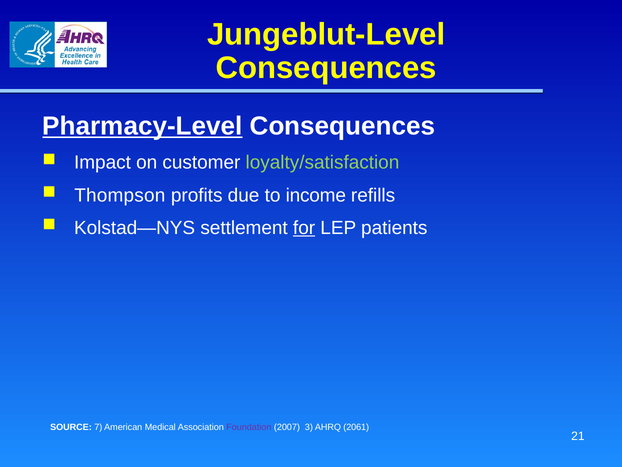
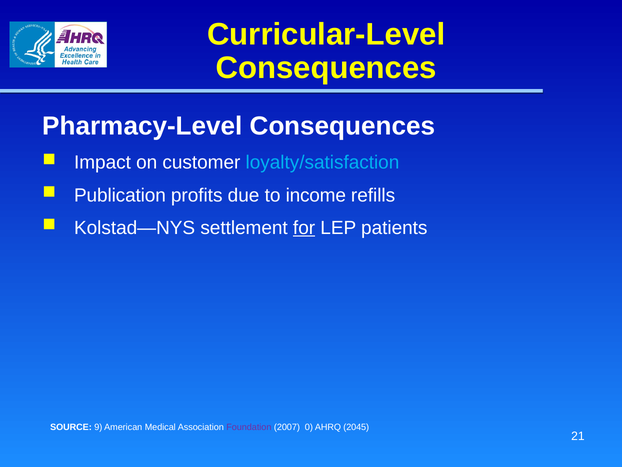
Jungeblut-Level: Jungeblut-Level -> Curricular-Level
Pharmacy-Level underline: present -> none
loyalty/satisfaction colour: light green -> light blue
Thompson: Thompson -> Publication
7: 7 -> 9
3: 3 -> 0
2061: 2061 -> 2045
